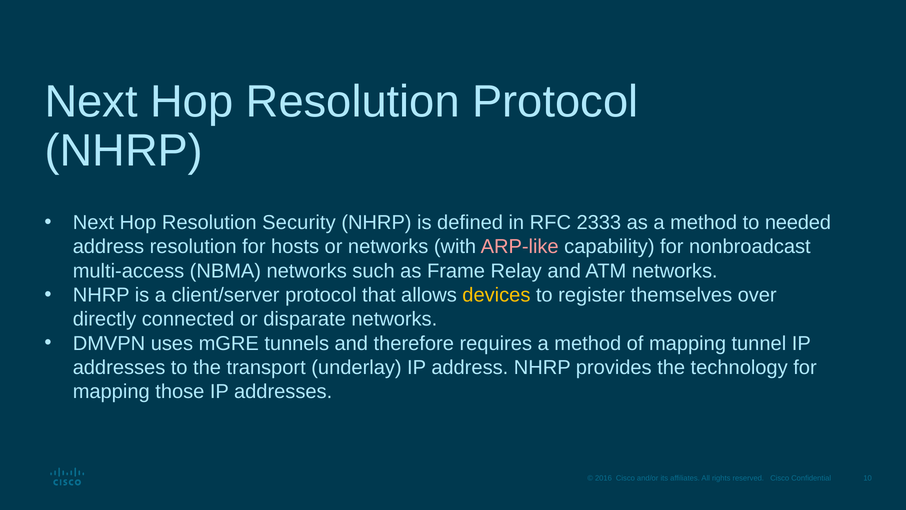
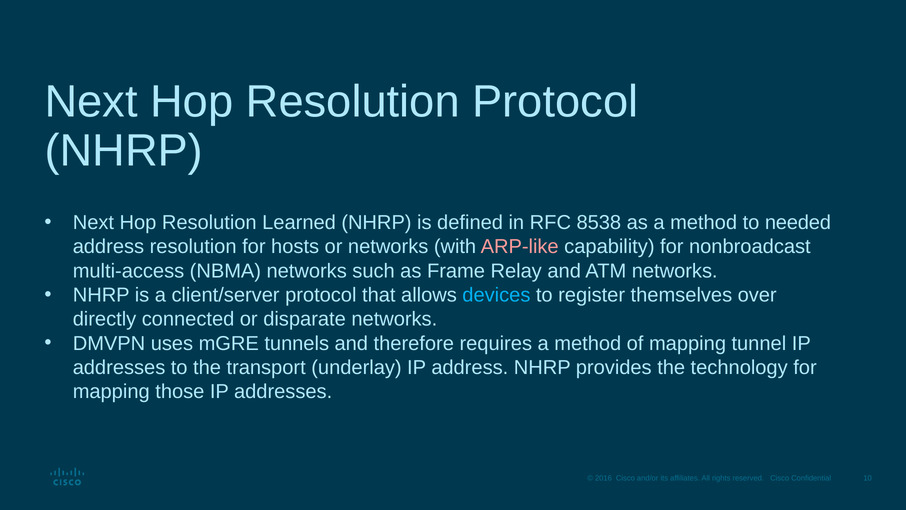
Security: Security -> Learned
2333: 2333 -> 8538
devices colour: yellow -> light blue
